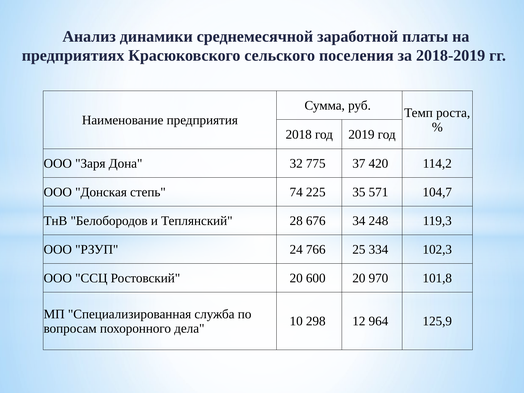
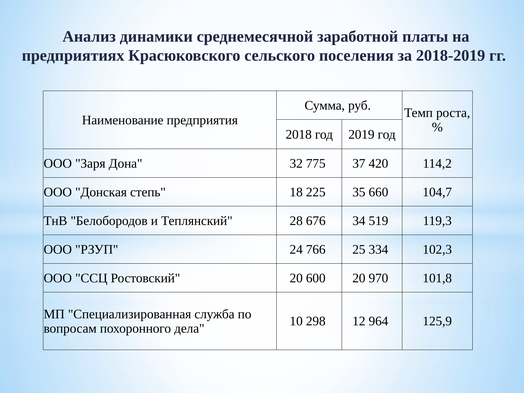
74: 74 -> 18
571: 571 -> 660
248: 248 -> 519
